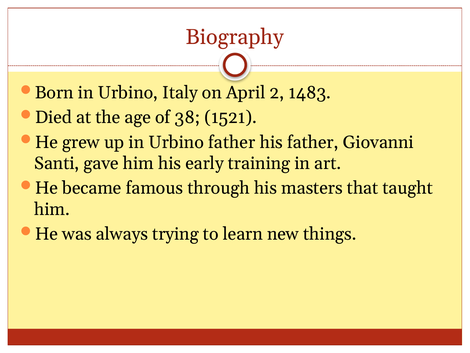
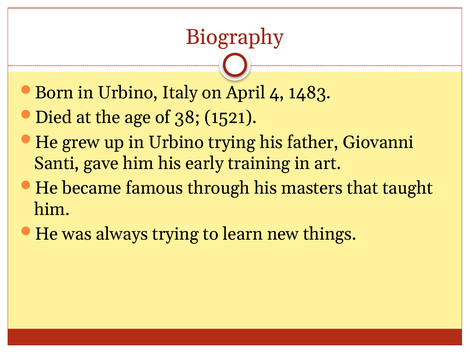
2: 2 -> 4
Urbino father: father -> trying
